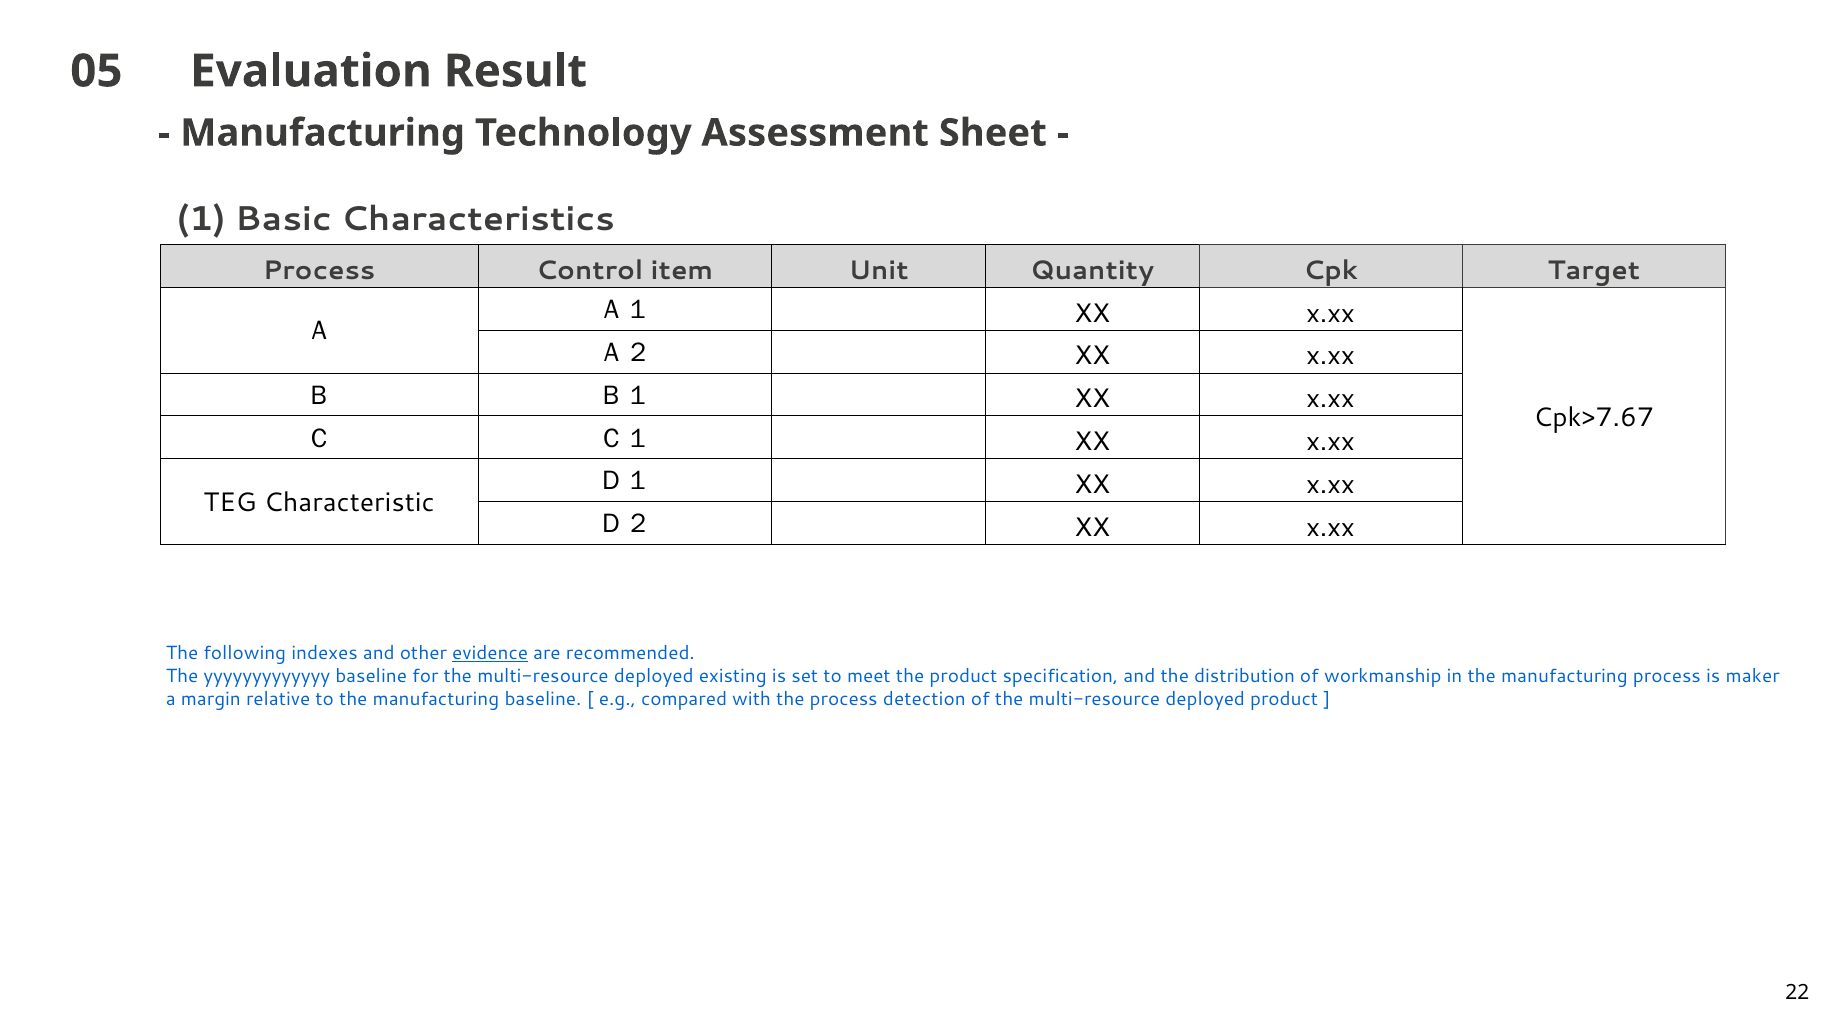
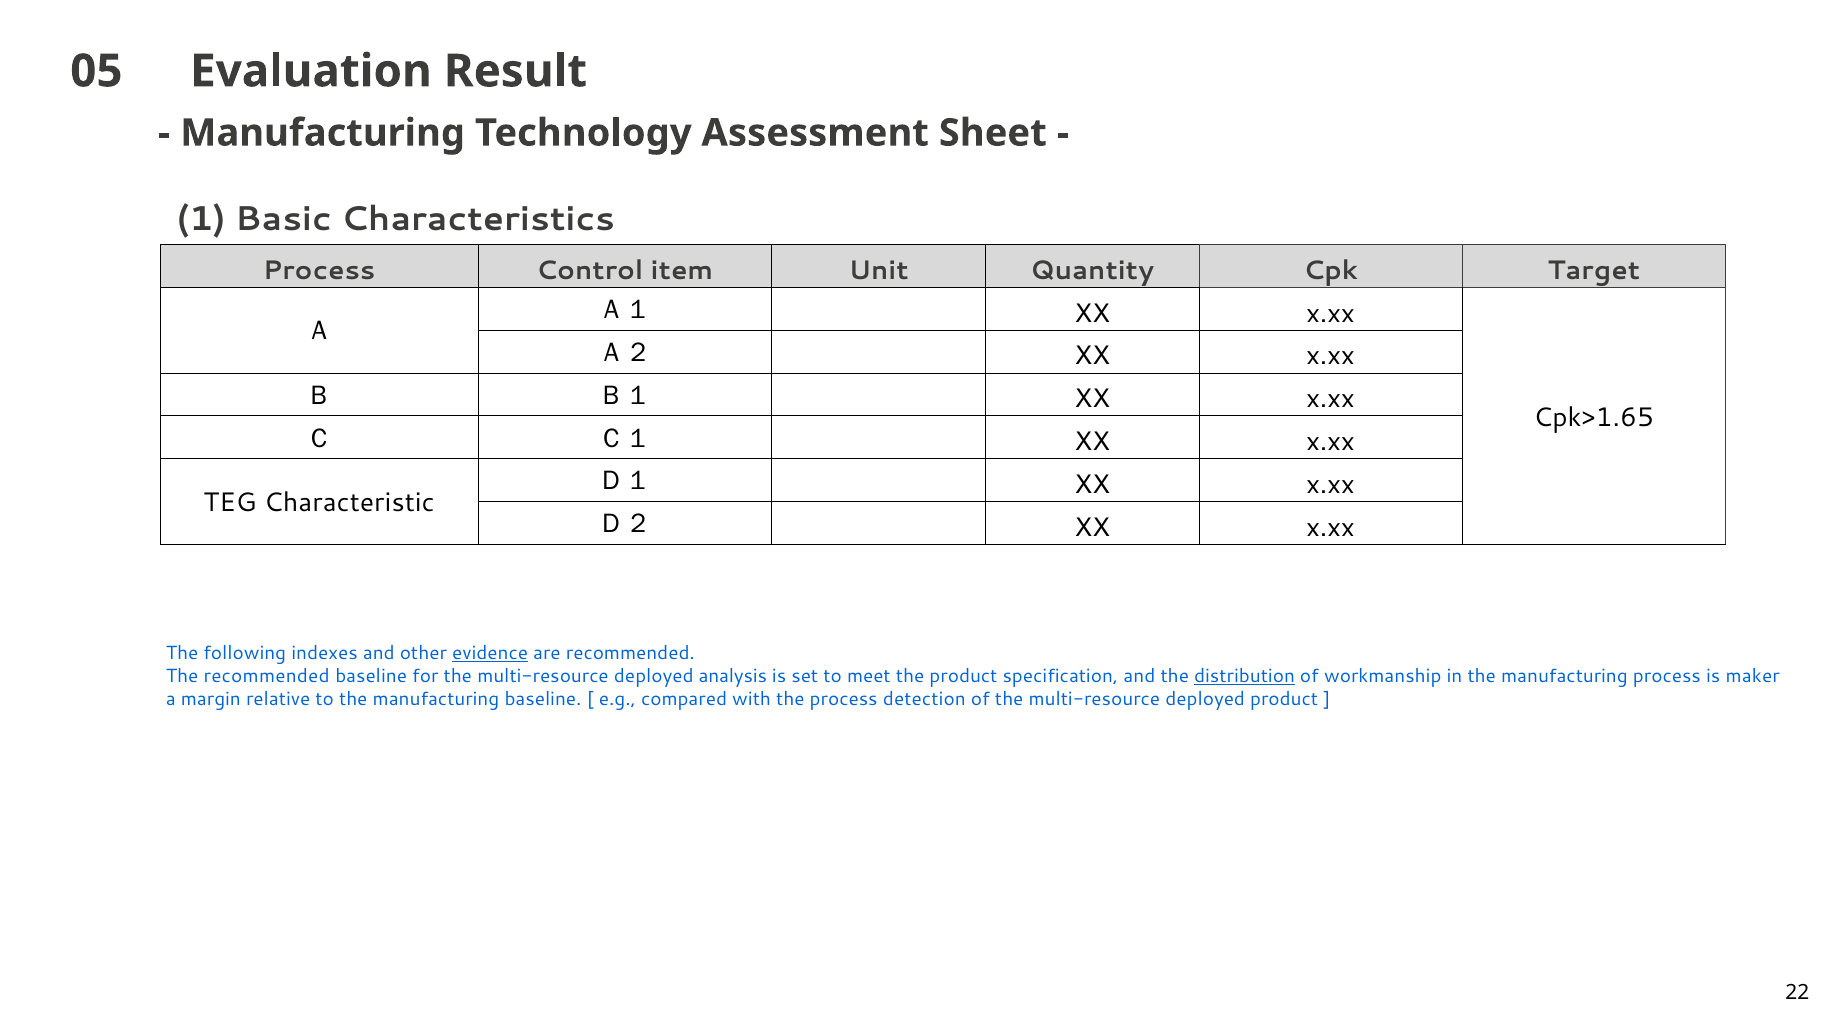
Cpk>7.67: Cpk>7.67 -> Cpk>1.65
The yyyyyyyyyyyyy: yyyyyyyyyyyyy -> recommended
existing: existing -> analysis
distribution underline: none -> present
